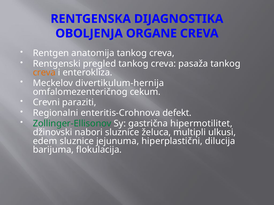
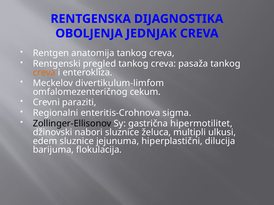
ORGANE: ORGANE -> JEDNJAK
divertikulum-hernija: divertikulum-hernija -> divertikulum-limfom
defekt: defekt -> sigma
Zollinger-Ellisonov colour: green -> black
